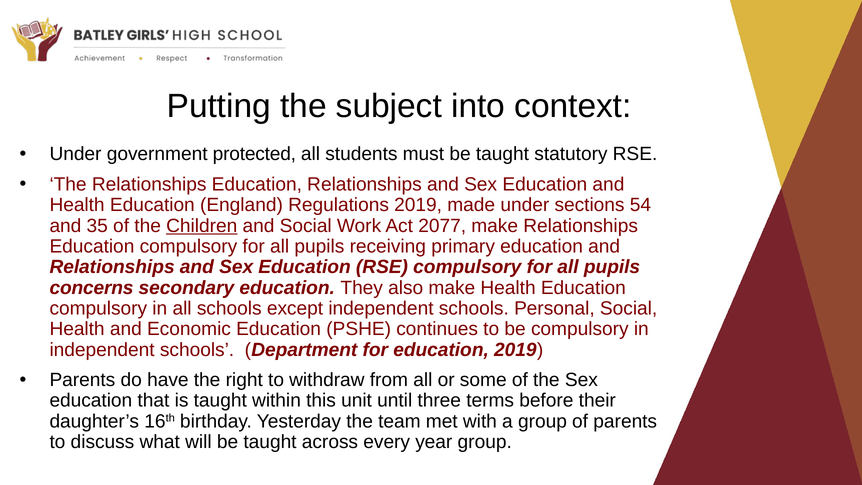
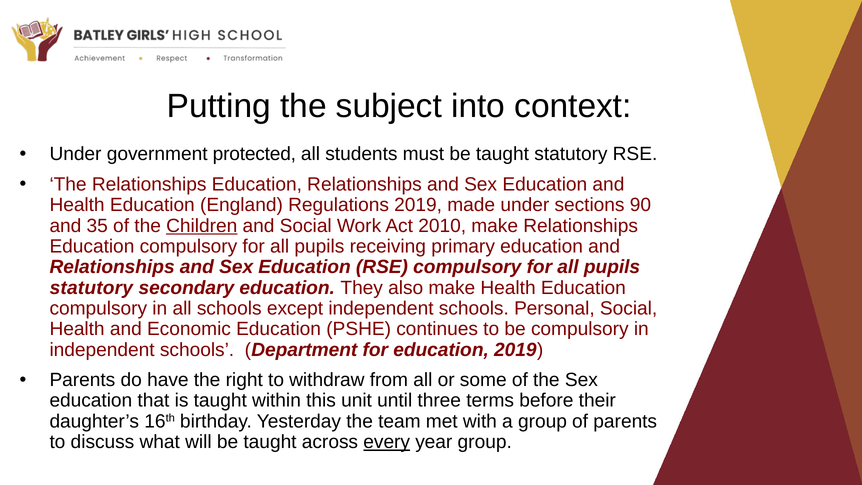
54: 54 -> 90
2077: 2077 -> 2010
concerns at (91, 288): concerns -> statutory
every underline: none -> present
